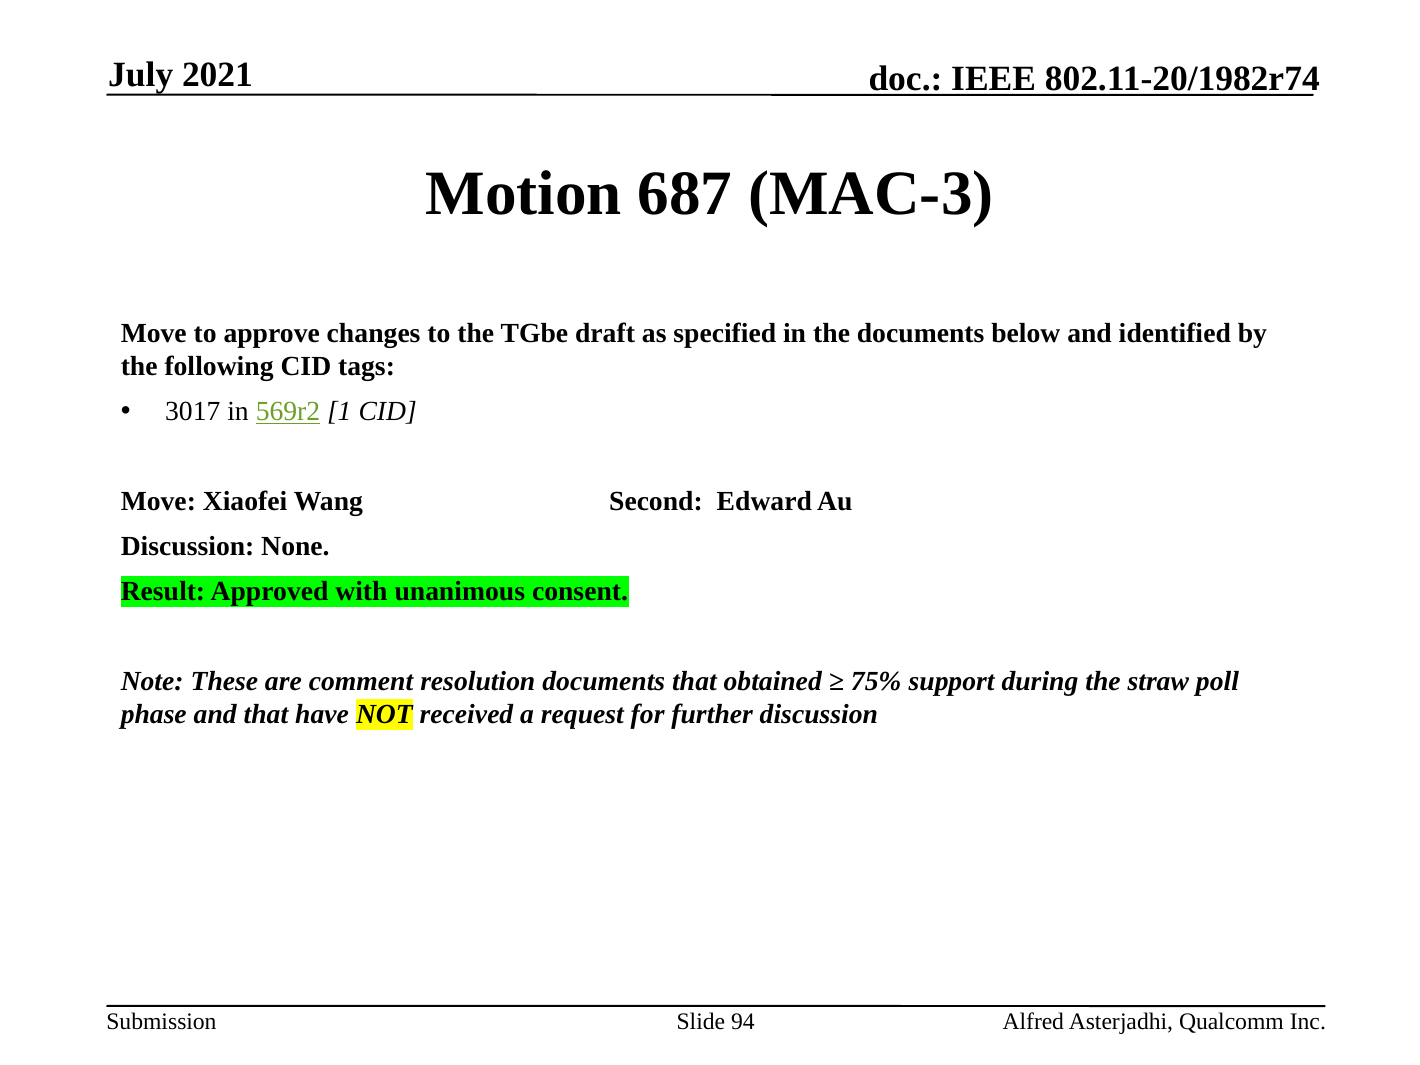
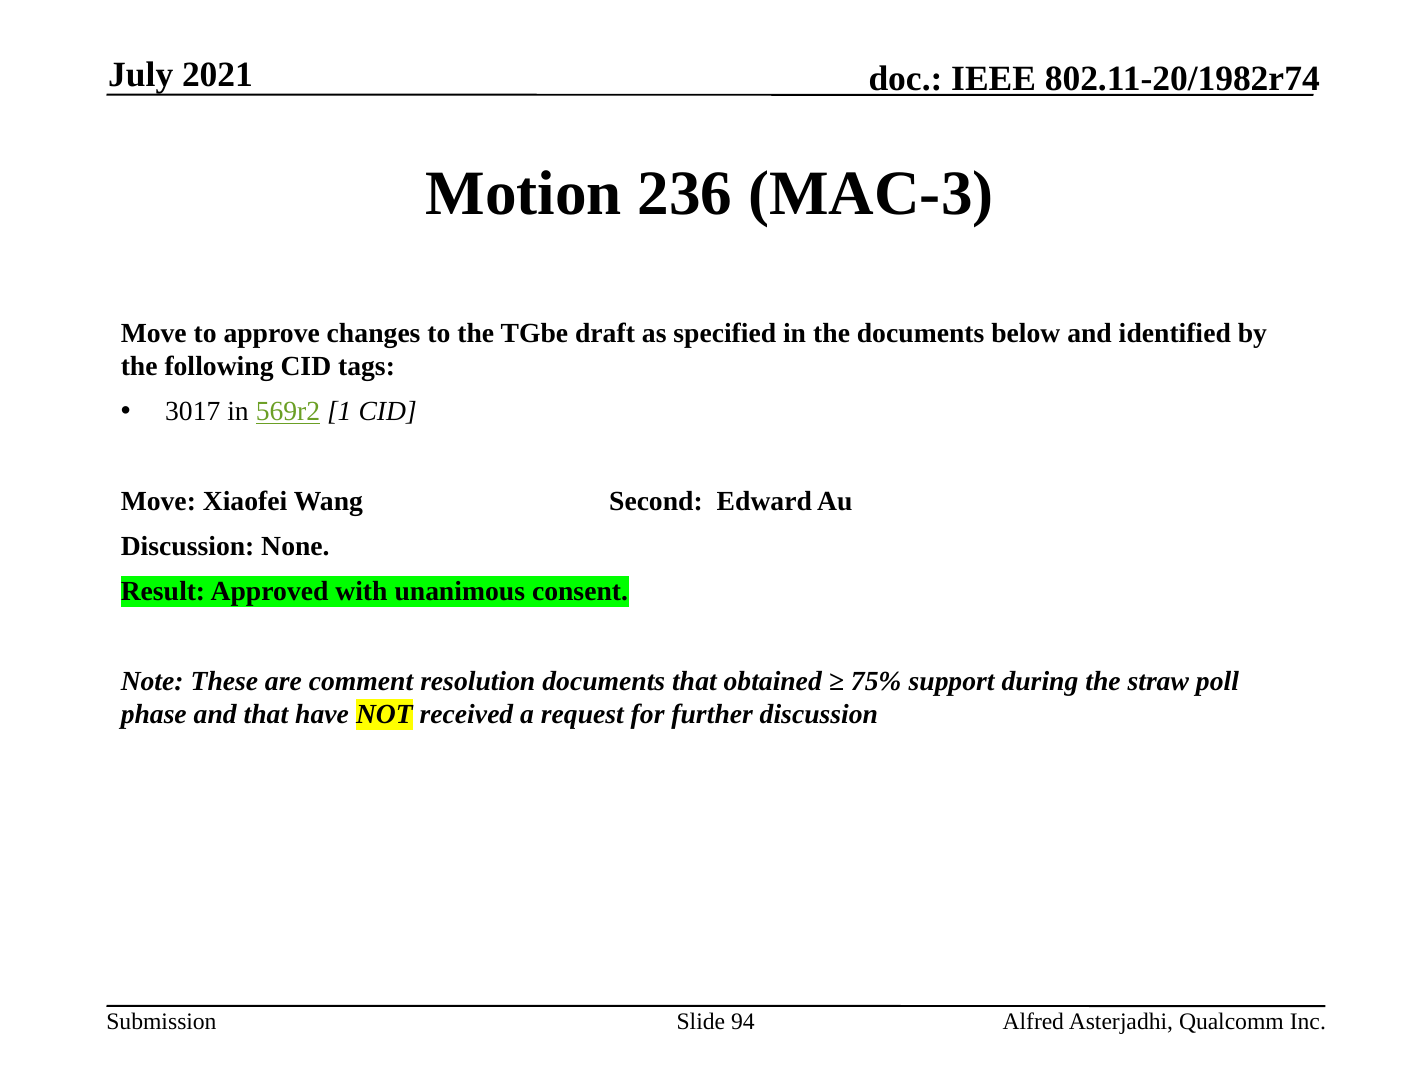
687: 687 -> 236
